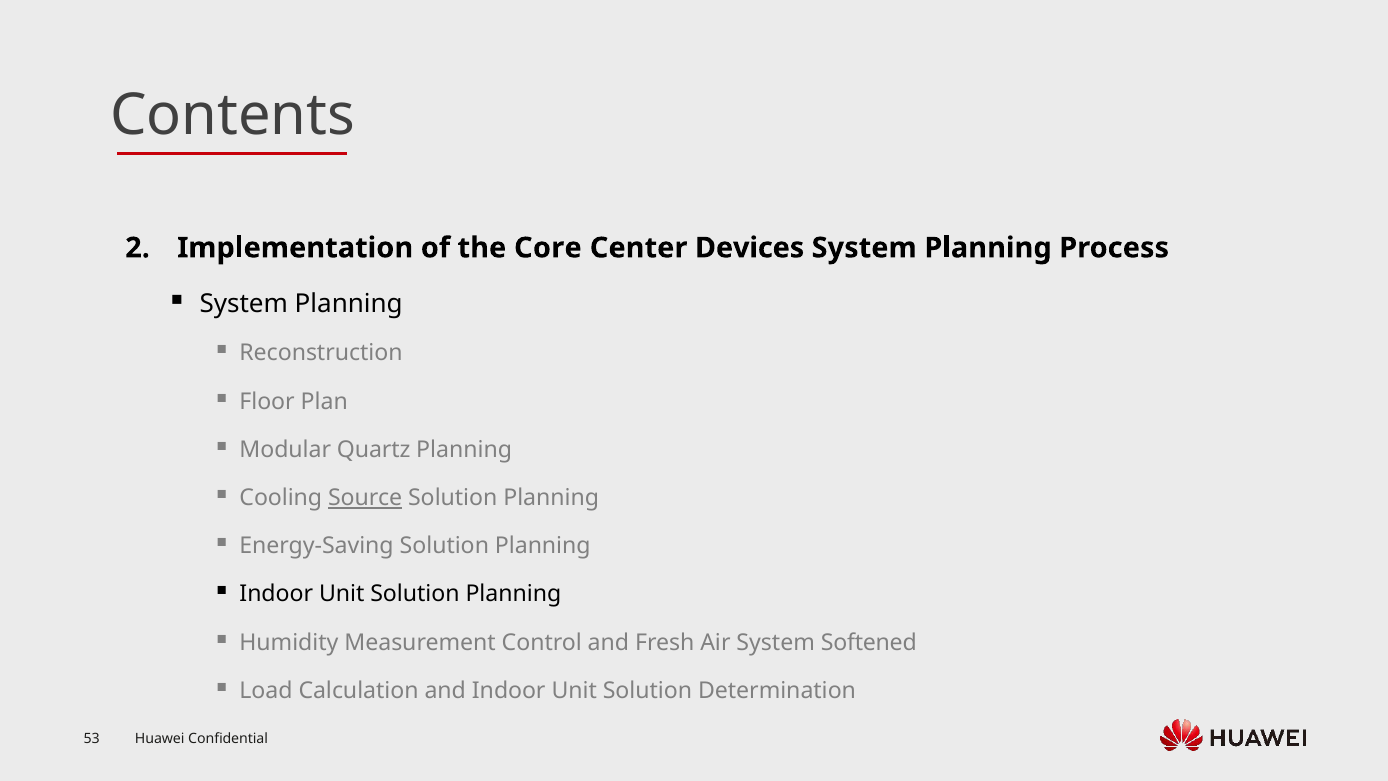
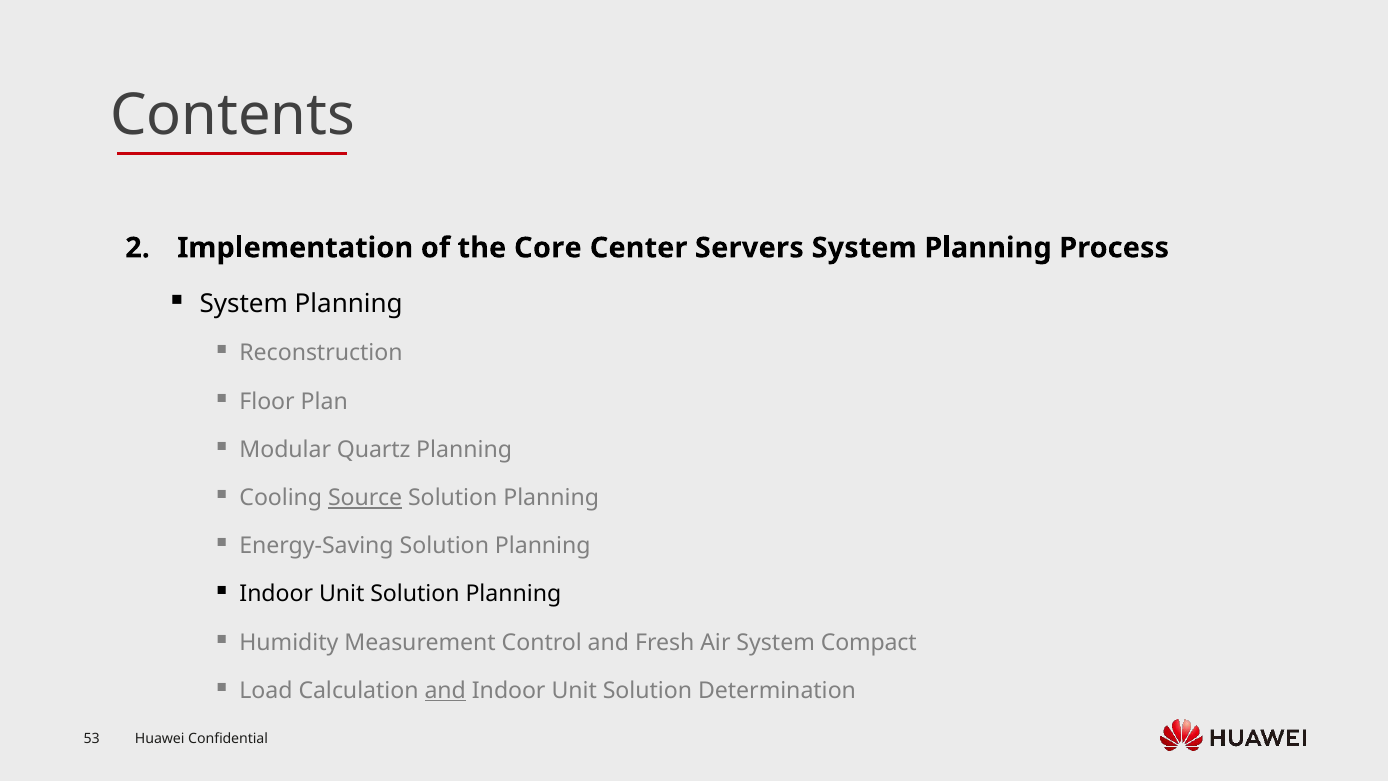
Devices: Devices -> Servers
Softened: Softened -> Compact
and at (445, 691) underline: none -> present
